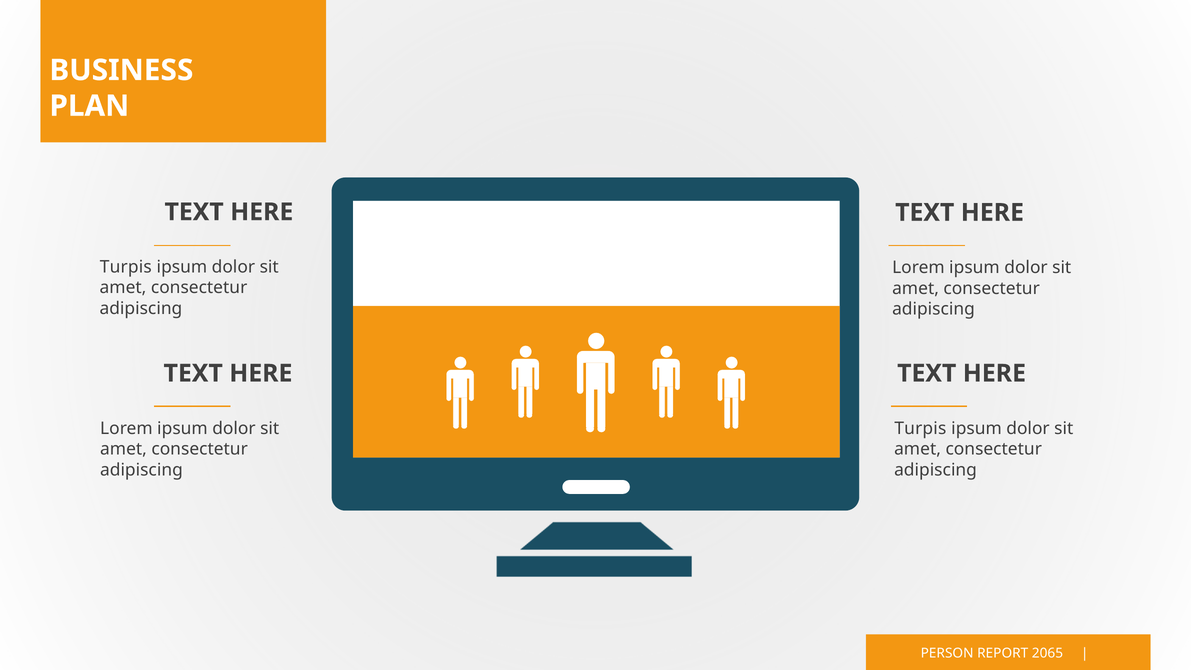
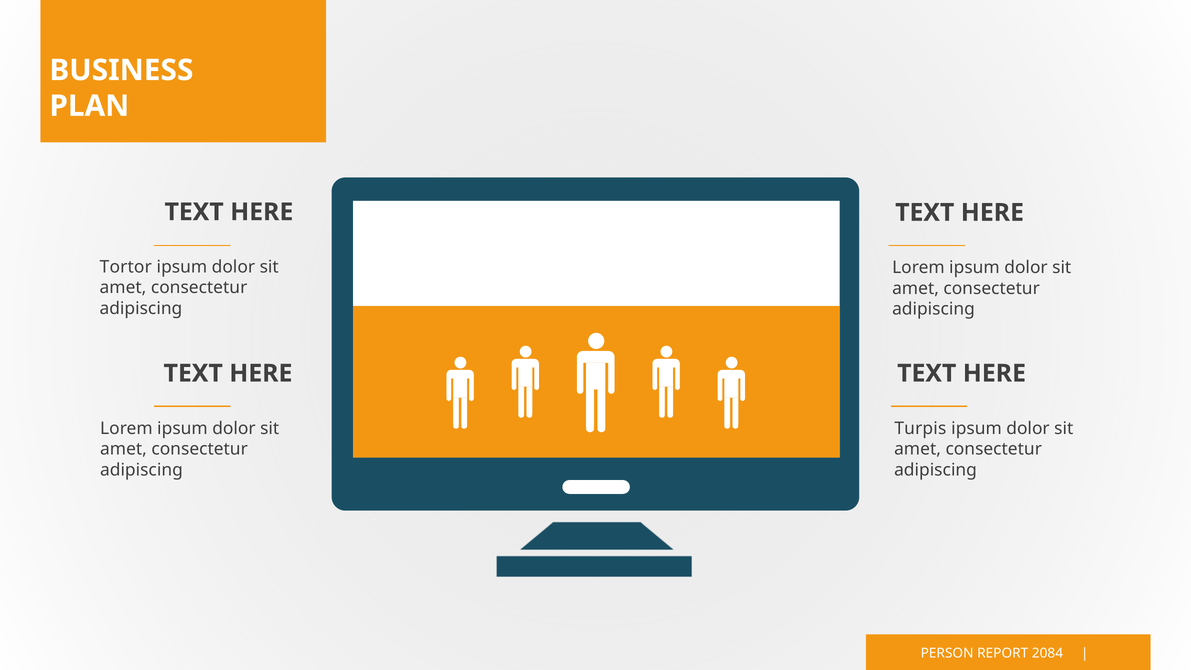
Turpis at (126, 267): Turpis -> Tortor
2065: 2065 -> 2084
